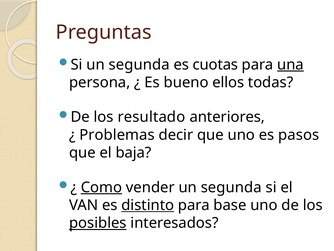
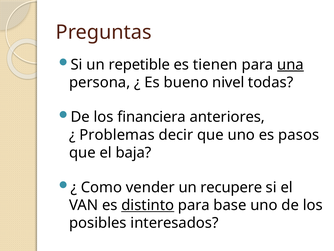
Si un segunda: segunda -> repetible
cuotas: cuotas -> tienen
ellos: ellos -> nivel
resultado: resultado -> financiera
Como underline: present -> none
vender un segunda: segunda -> recupere
posibles underline: present -> none
